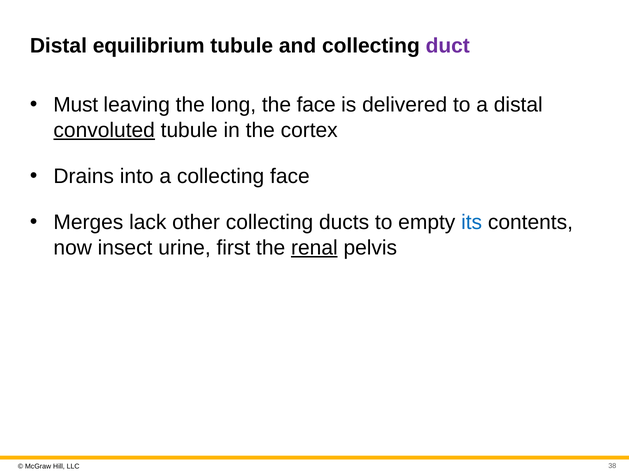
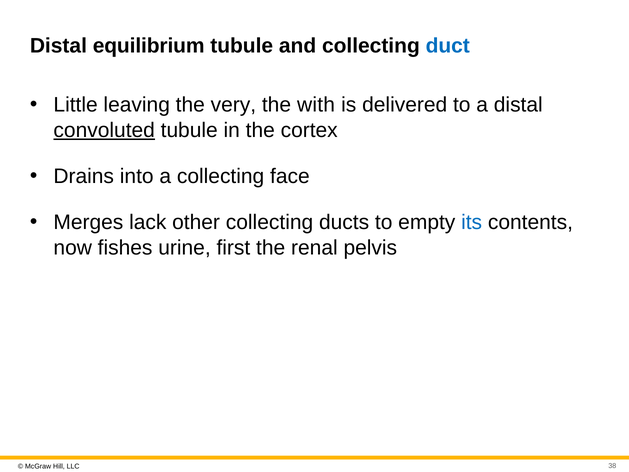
duct colour: purple -> blue
Must: Must -> Little
long: long -> very
the face: face -> with
insect: insect -> fishes
renal underline: present -> none
